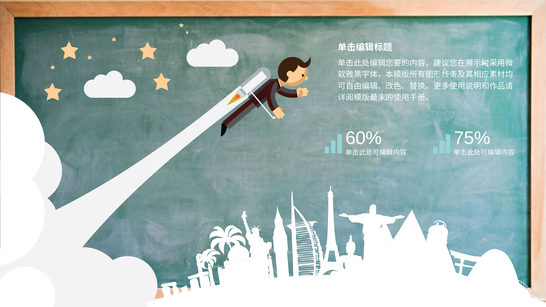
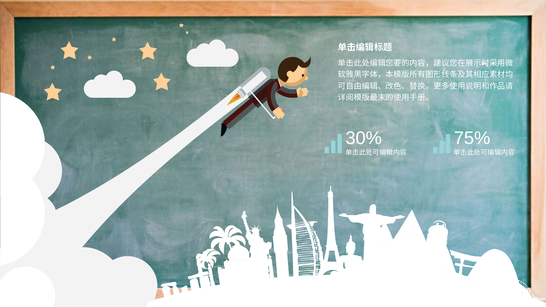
60%: 60% -> 30%
